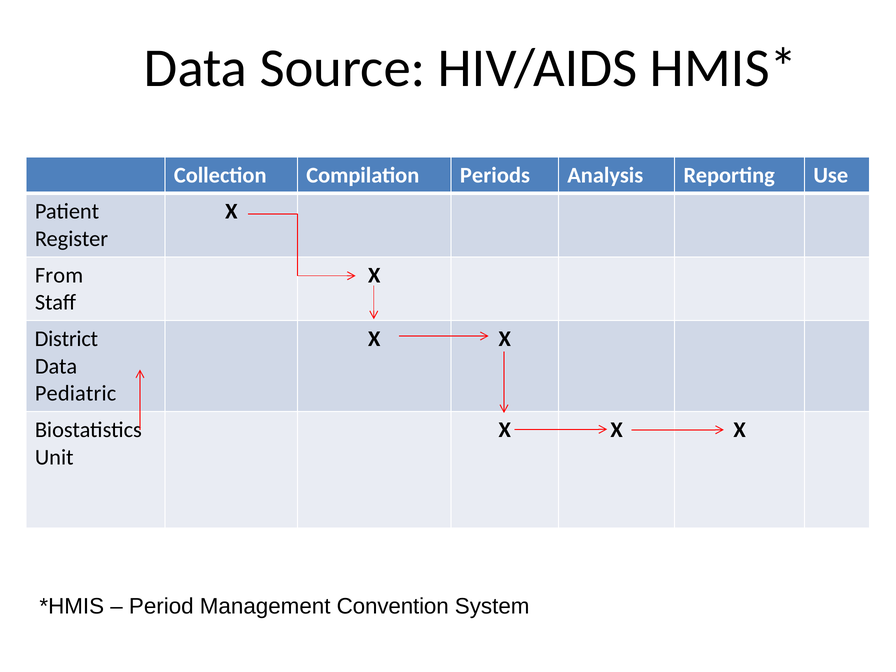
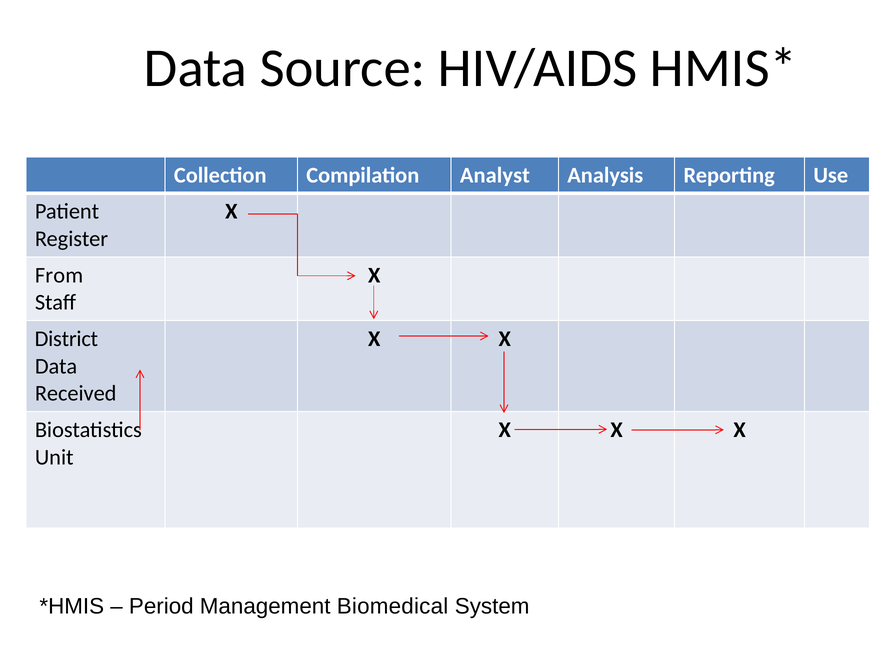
Periods: Periods -> Analyst
Pediatric: Pediatric -> Received
Convention: Convention -> Biomedical
